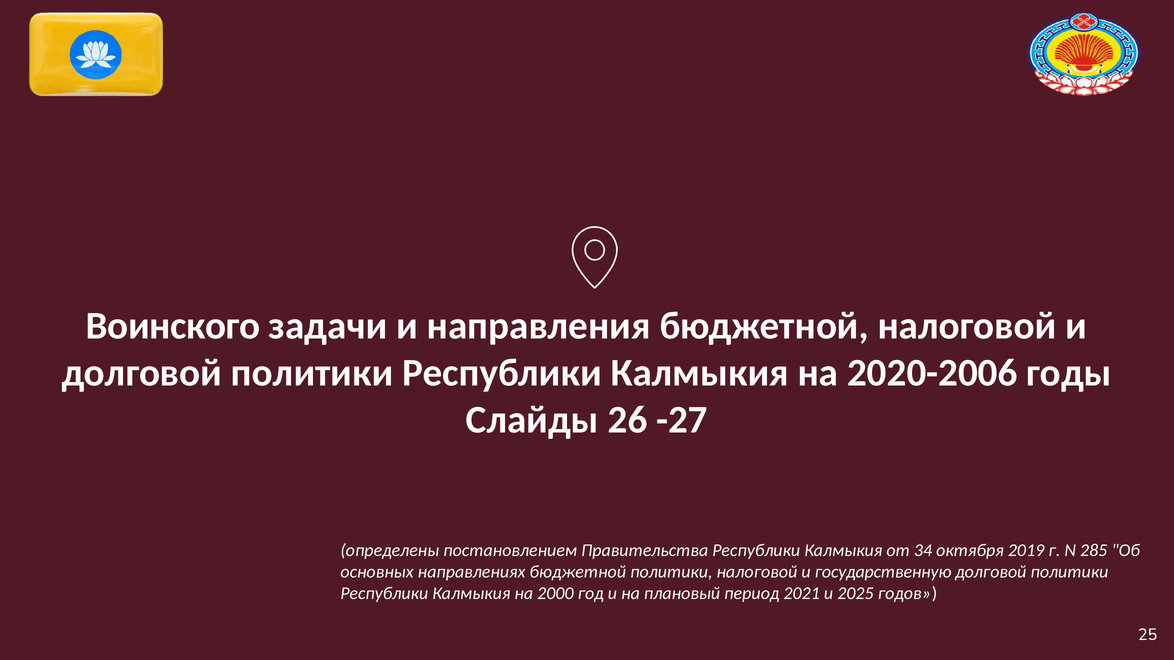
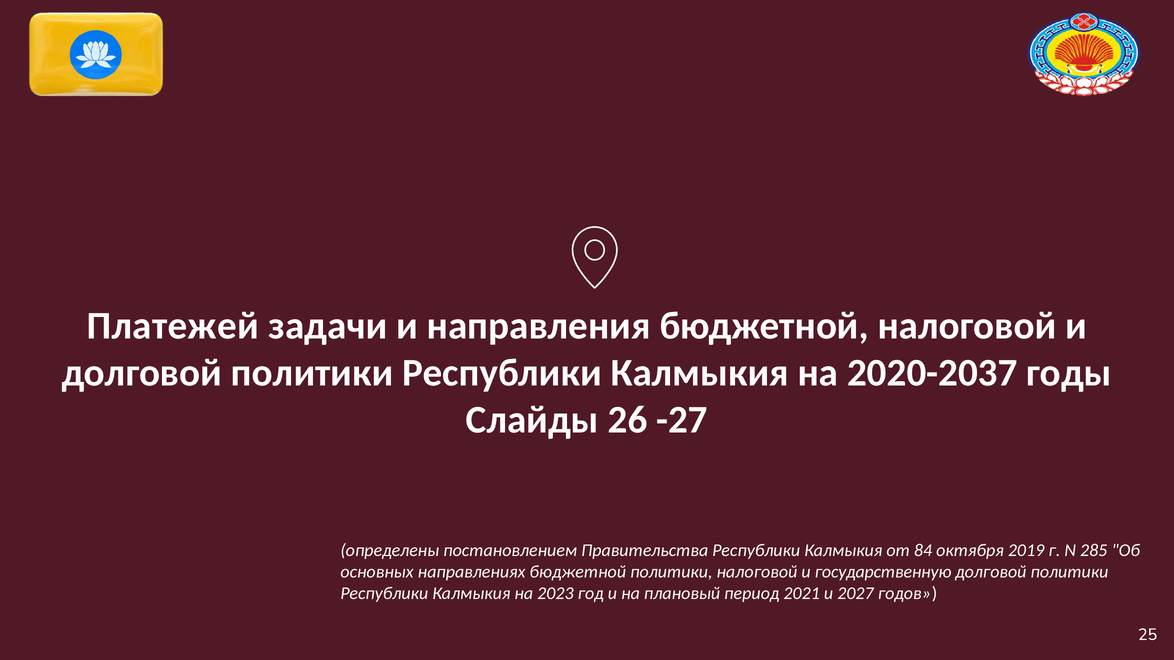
Воинского: Воинского -> Платежей
2020-2006: 2020-2006 -> 2020-2037
34: 34 -> 84
2000: 2000 -> 2023
2025: 2025 -> 2027
